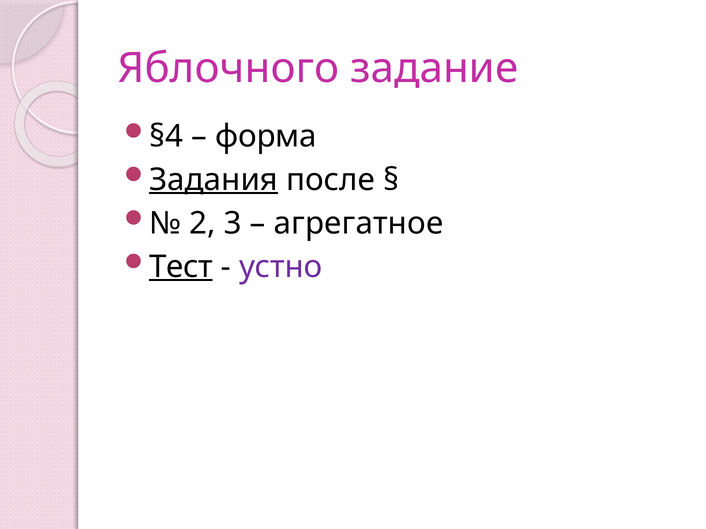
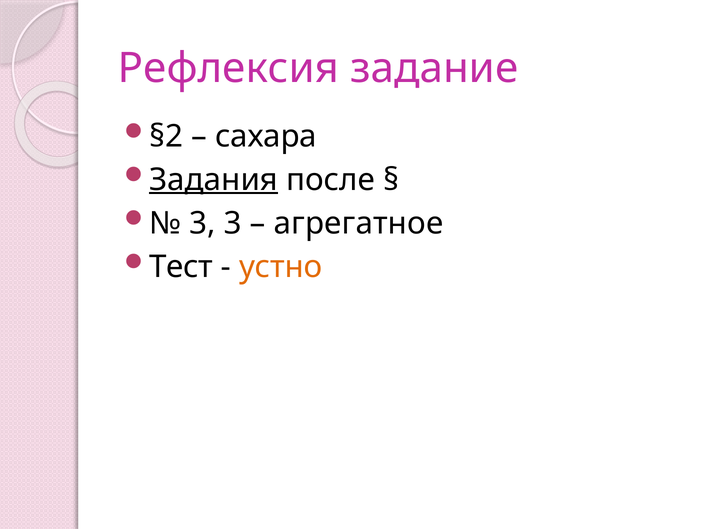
Яблочного: Яблочного -> Рефлексия
§4: §4 -> §2
форма: форма -> сахара
2 at (203, 223): 2 -> 3
Тест underline: present -> none
устно colour: purple -> orange
